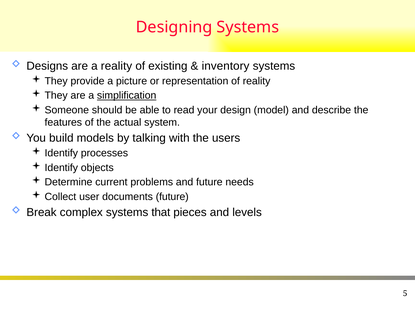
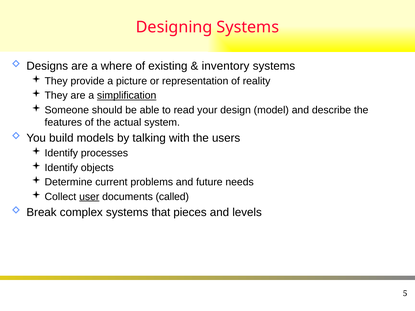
a reality: reality -> where
user underline: none -> present
documents future: future -> called
